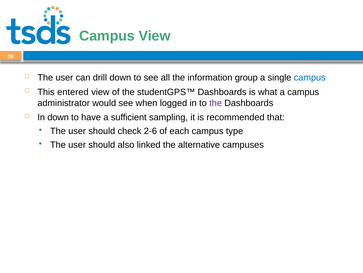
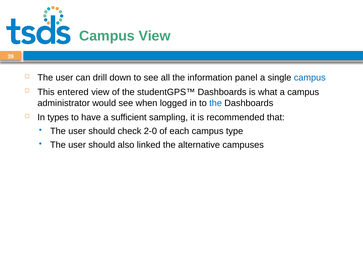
group: group -> panel
the at (216, 103) colour: purple -> blue
In down: down -> types
2-6: 2-6 -> 2-0
